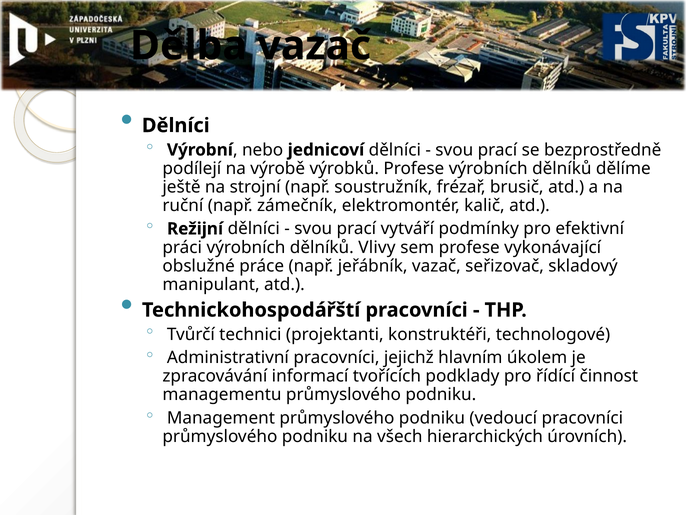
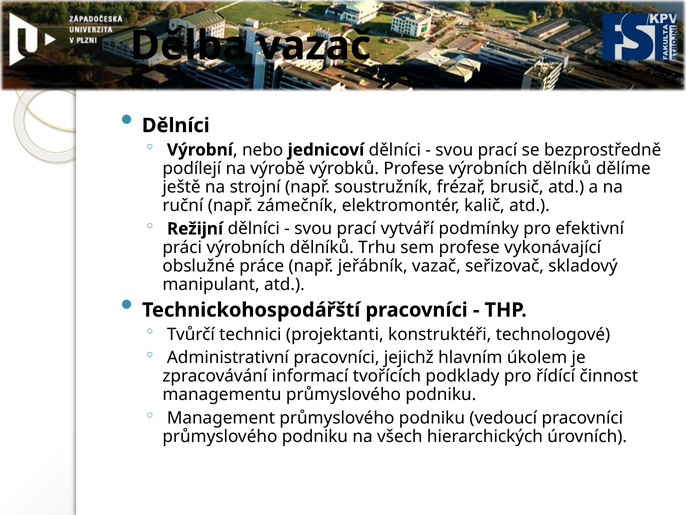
Vlivy: Vlivy -> Trhu
